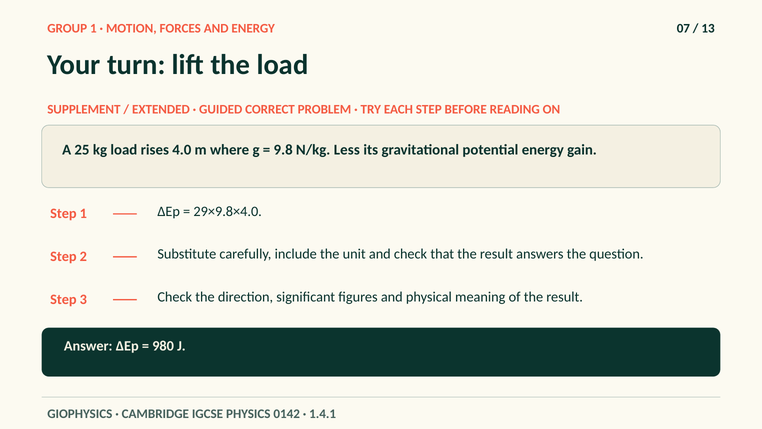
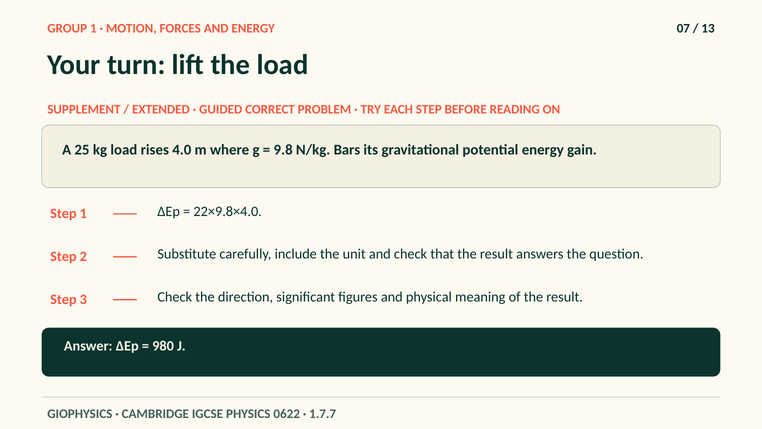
Less: Less -> Bars
29×9.8×4.0: 29×9.8×4.0 -> 22×9.8×4.0
0142: 0142 -> 0622
1.4.1: 1.4.1 -> 1.7.7
